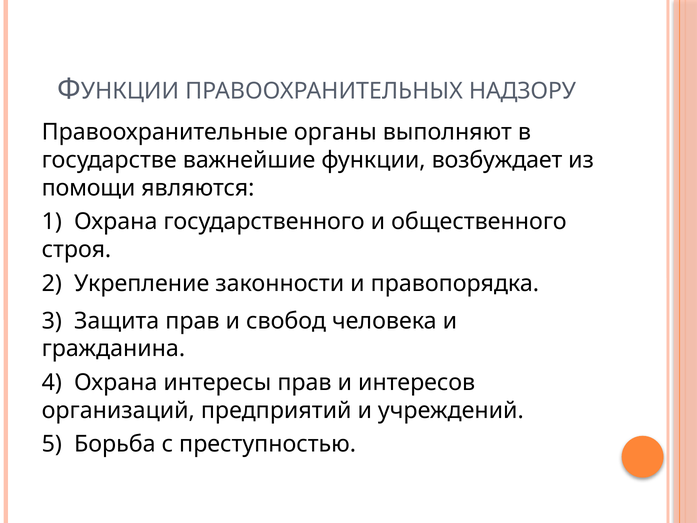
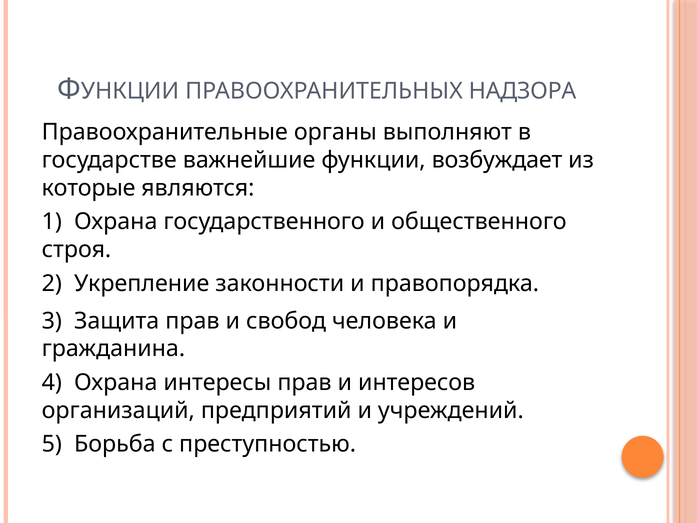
НАДЗОРУ: НАДЗОРУ -> НАДЗОРА
помощи: помощи -> которые
